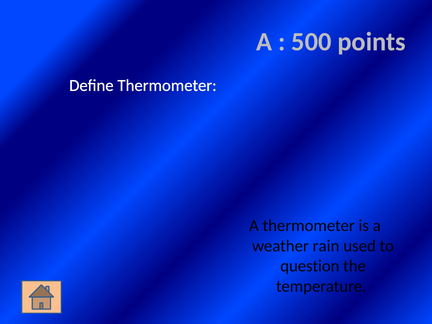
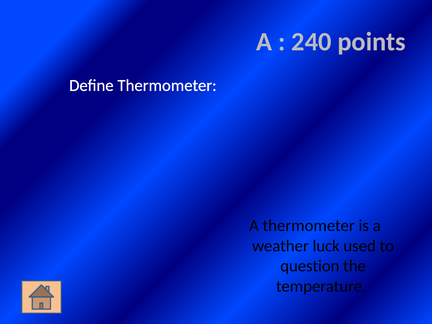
500: 500 -> 240
rain: rain -> luck
